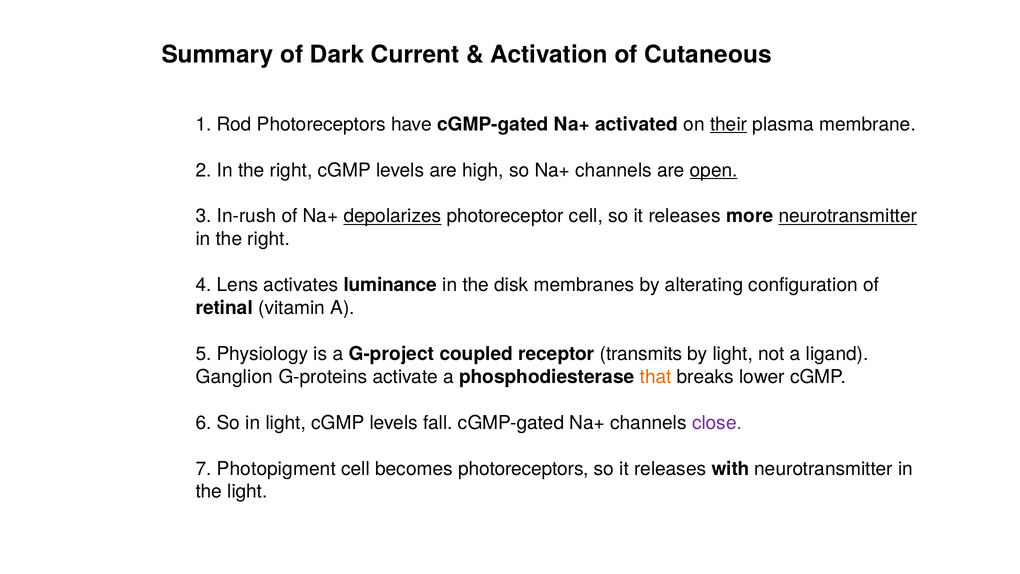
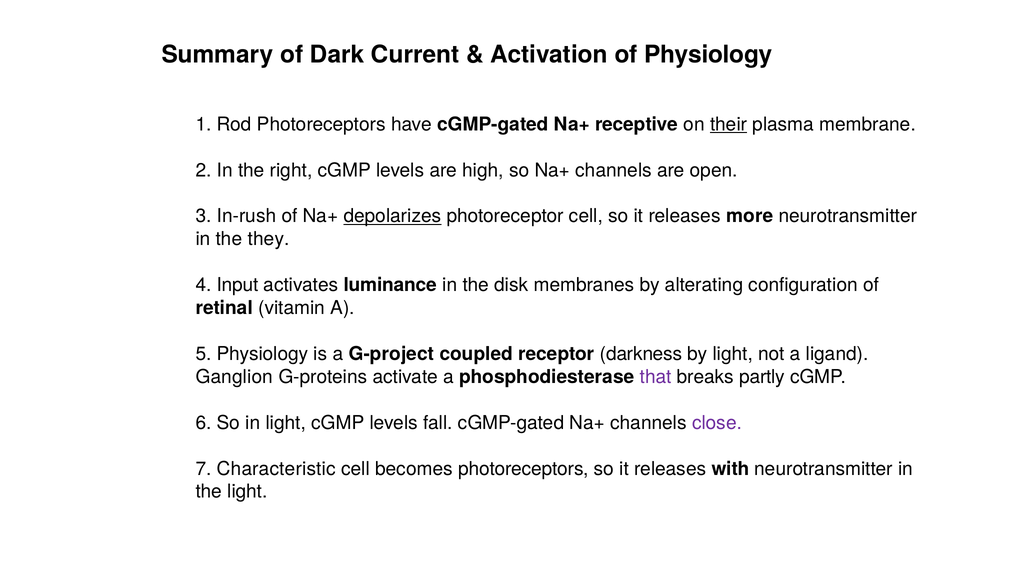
of Cutaneous: Cutaneous -> Physiology
activated: activated -> receptive
open underline: present -> none
neurotransmitter at (848, 216) underline: present -> none
right at (269, 239): right -> they
Lens: Lens -> Input
transmits: transmits -> darkness
that colour: orange -> purple
lower: lower -> partly
Photopigment: Photopigment -> Characteristic
